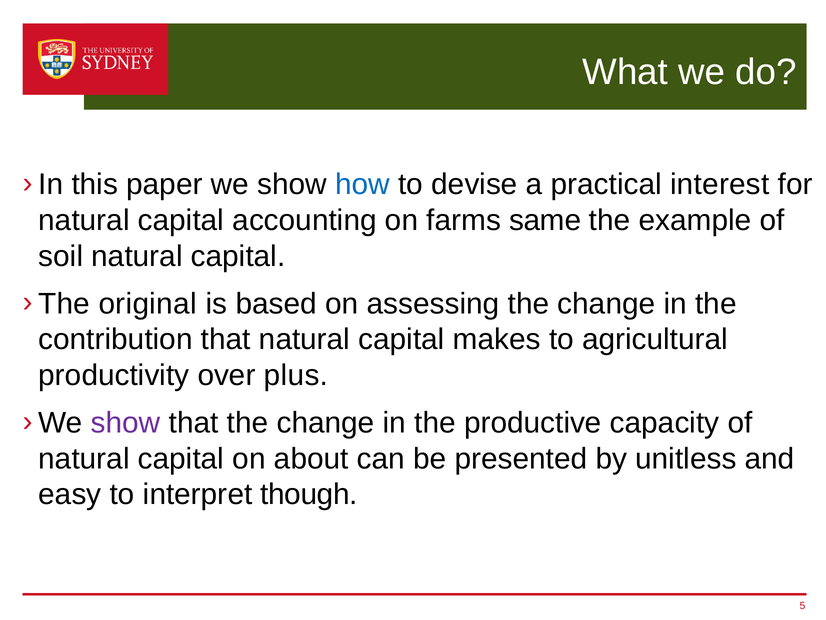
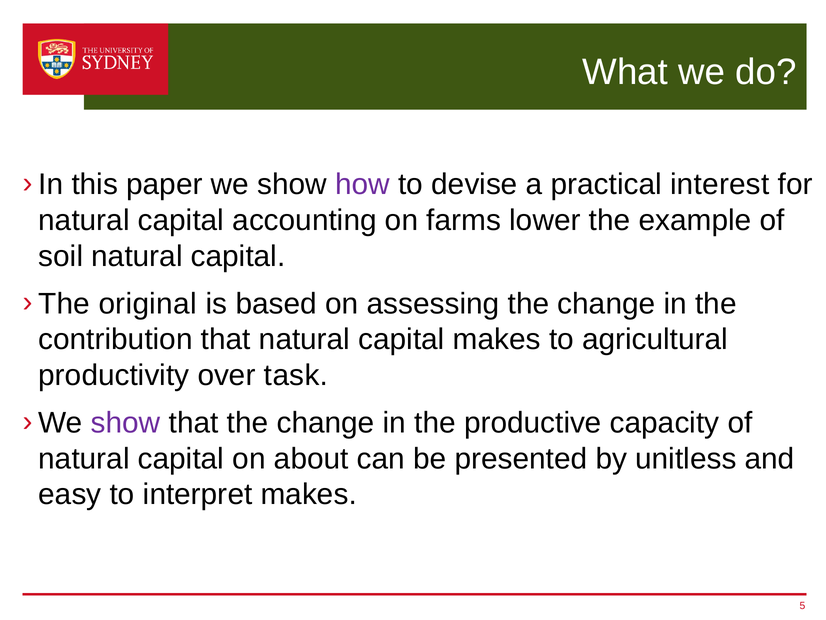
how colour: blue -> purple
same: same -> lower
plus: plus -> task
interpret though: though -> makes
